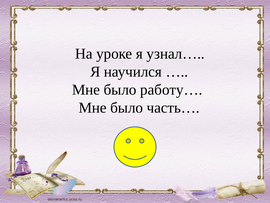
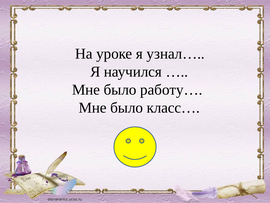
часть…: часть… -> класс…
